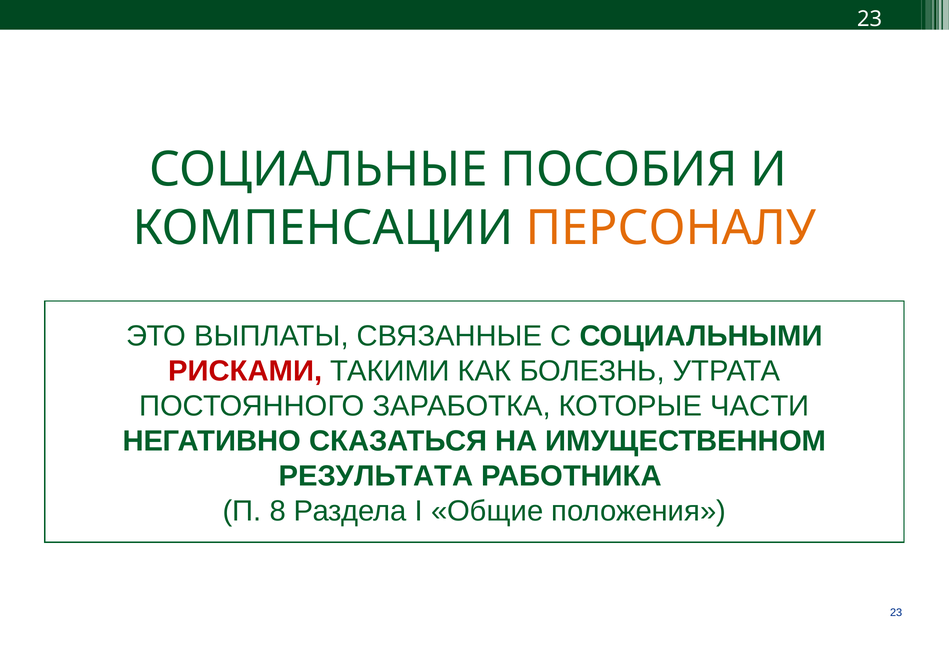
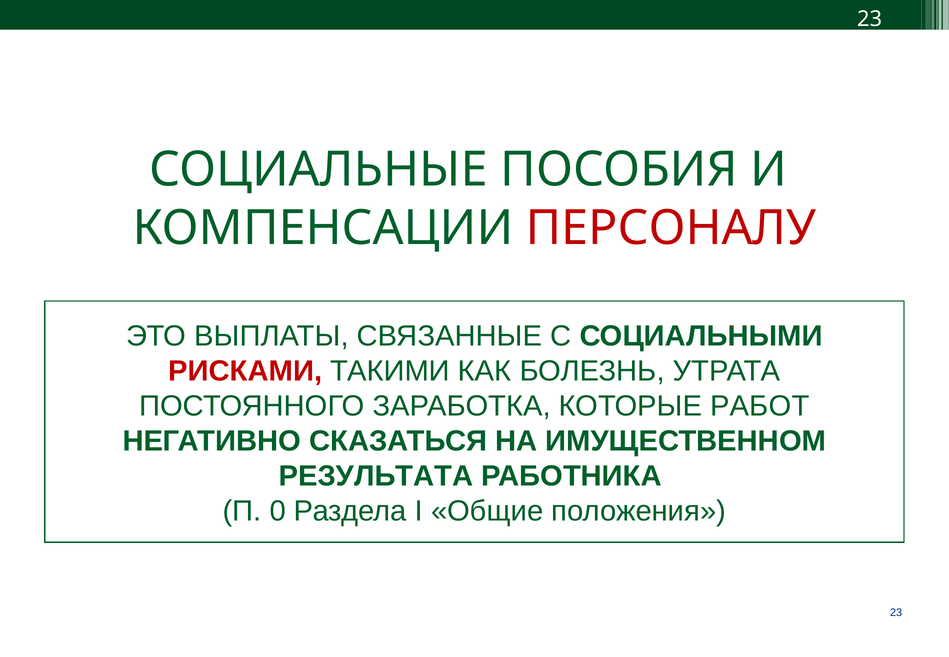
ПЕРСОНАЛУ colour: orange -> red
ЧАСТИ: ЧАСТИ -> РАБОТ
8: 8 -> 0
